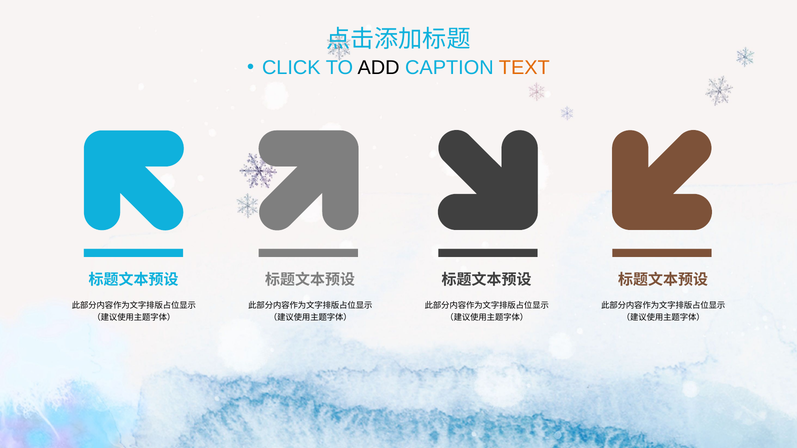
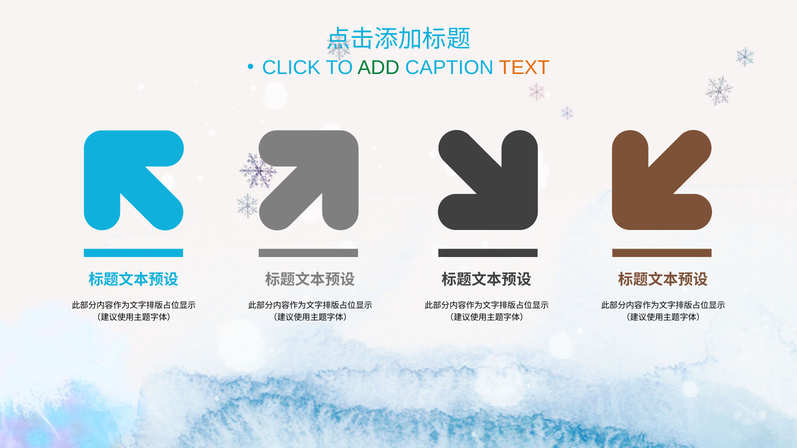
ADD colour: black -> green
